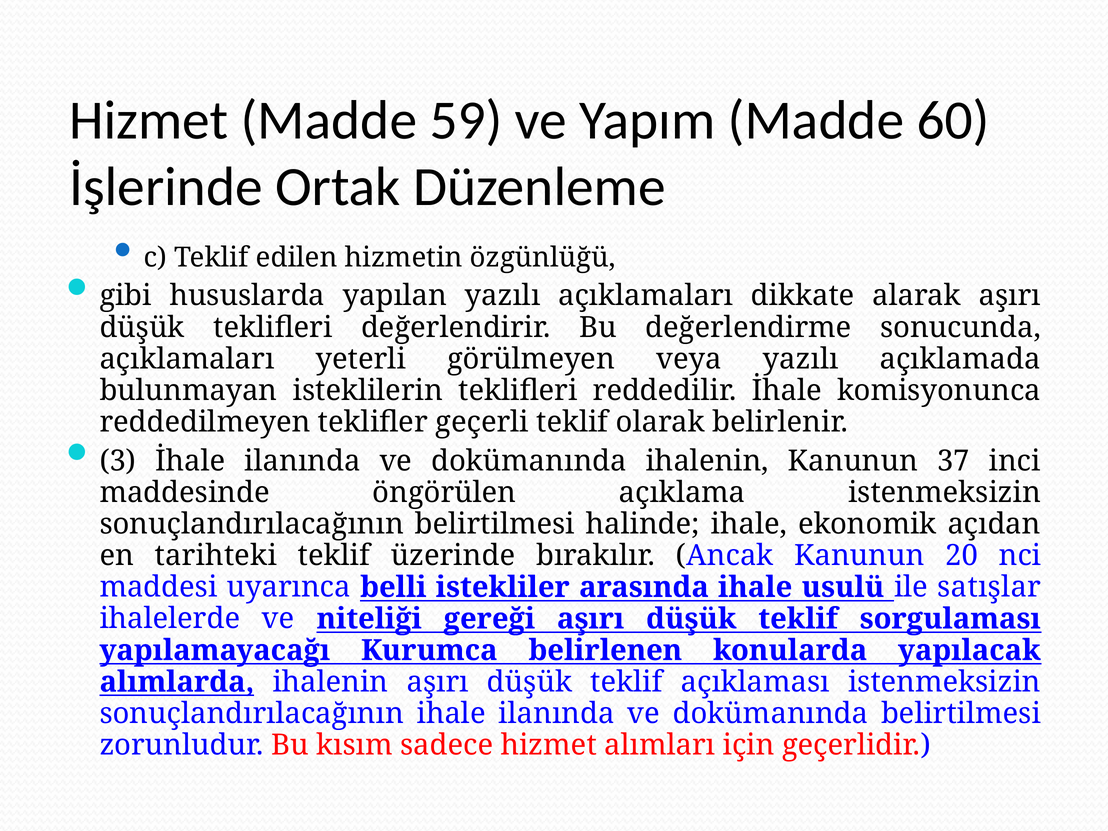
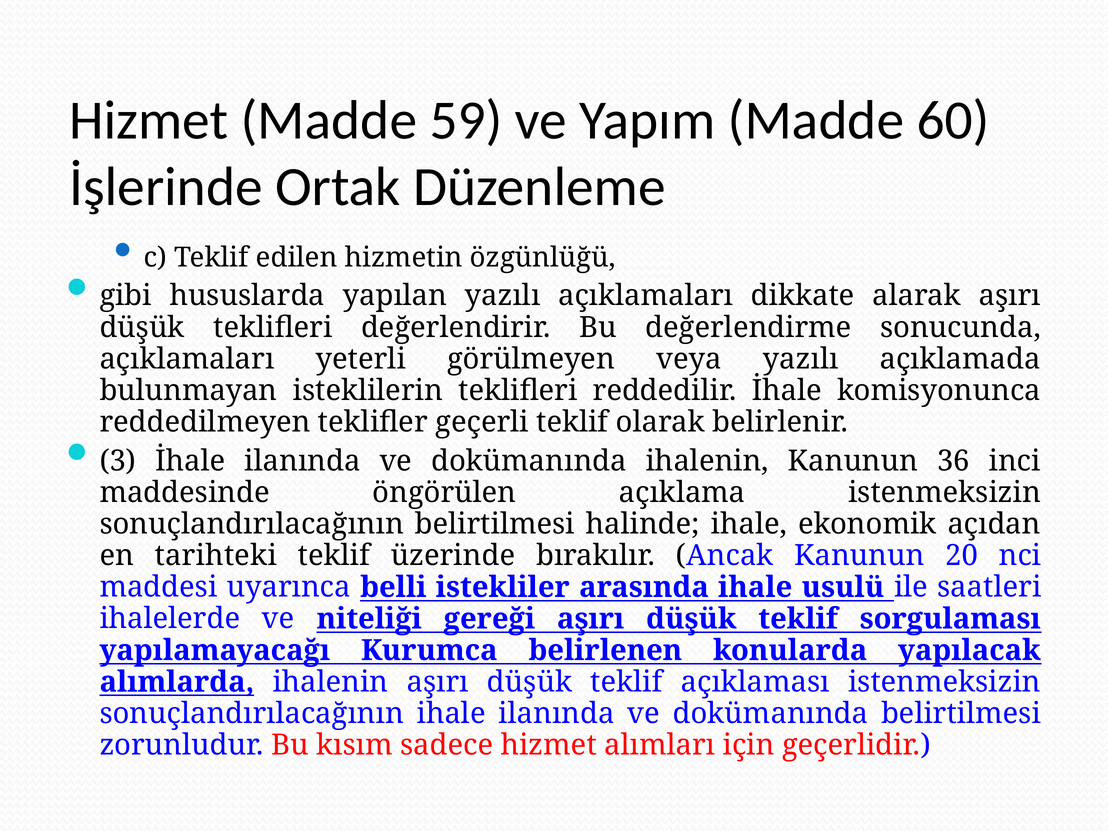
37: 37 -> 36
satışlar: satışlar -> saatleri
